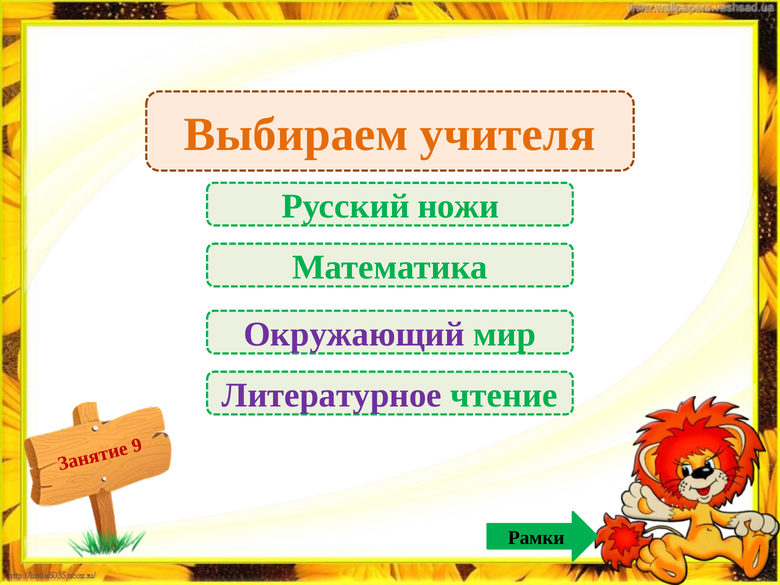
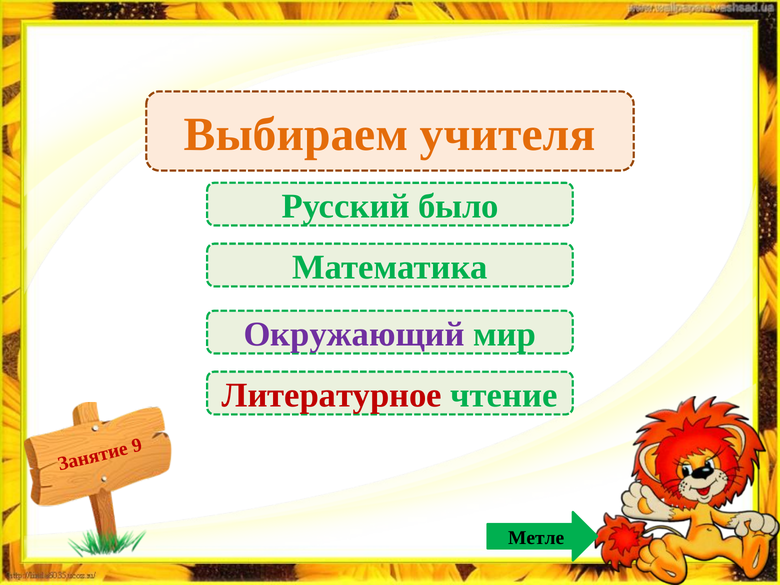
ножи: ножи -> было
Литературное colour: purple -> red
Рамки: Рамки -> Метле
